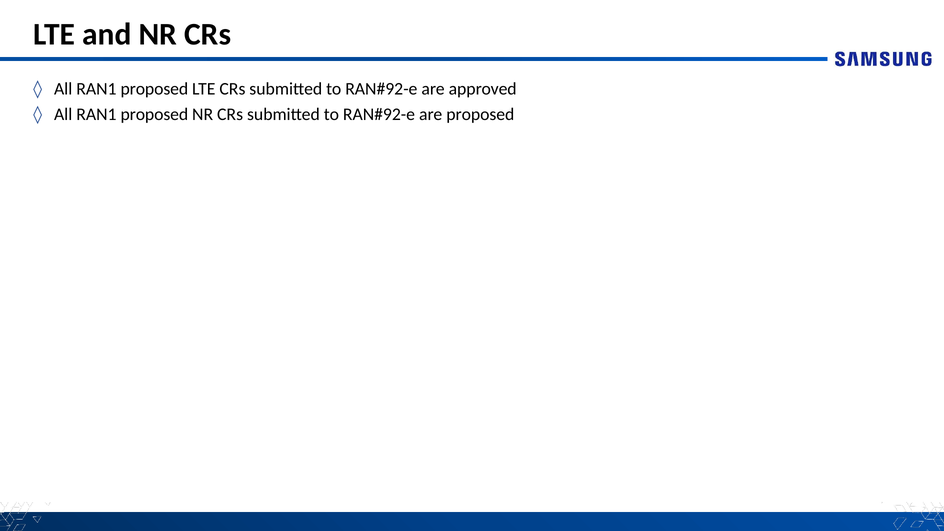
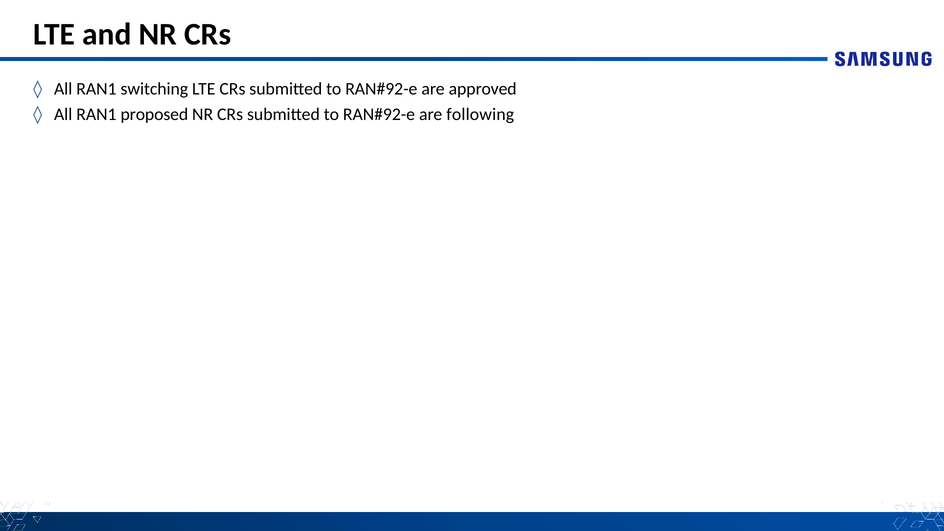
proposed at (154, 89): proposed -> switching
are proposed: proposed -> following
